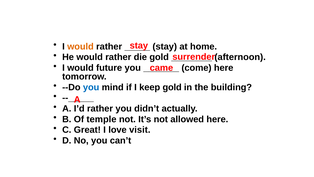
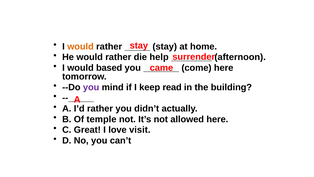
die gold: gold -> help
future: future -> based
you at (91, 87) colour: blue -> purple
keep gold: gold -> read
